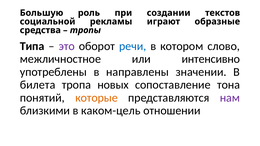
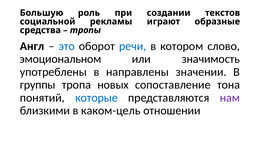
Типа: Типа -> Англ
это colour: purple -> blue
межличностное: межличностное -> эмоциональном
интенсивно: интенсивно -> значимость
билета: билета -> группы
которые colour: orange -> blue
